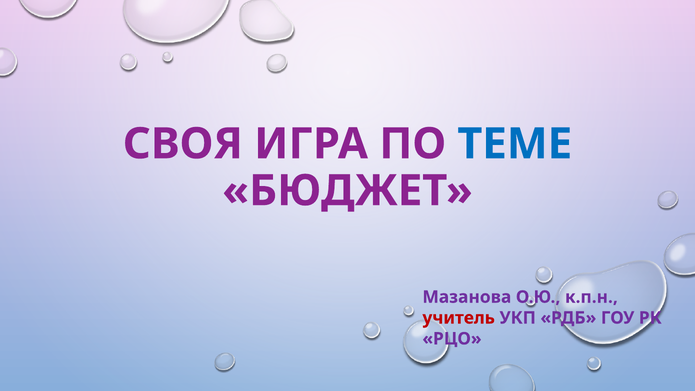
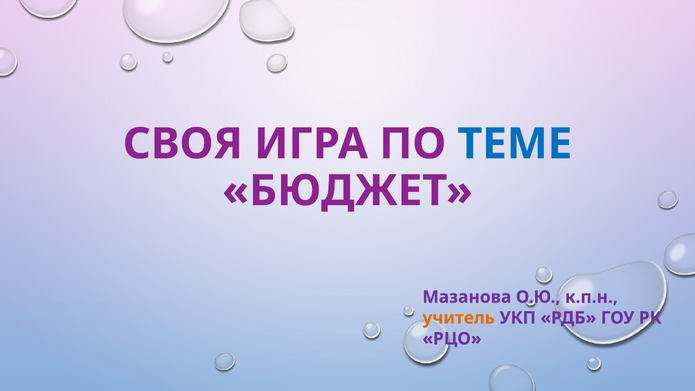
учитель colour: red -> orange
